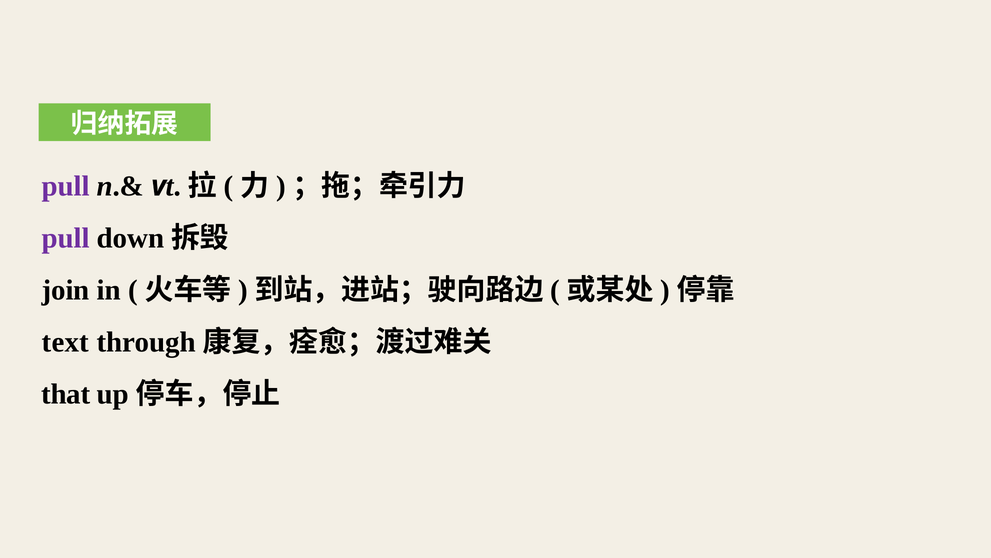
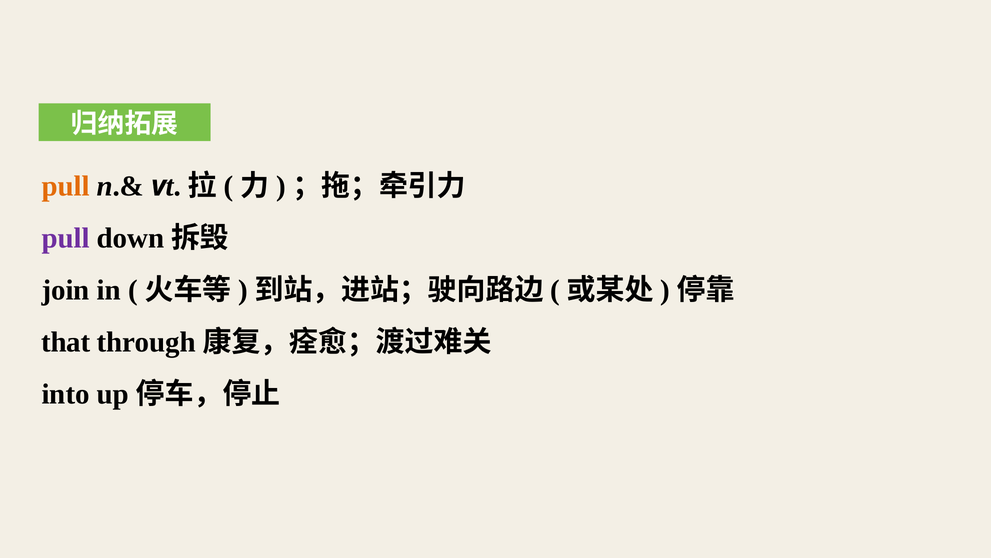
pull at (66, 186) colour: purple -> orange
text: text -> that
that: that -> into
